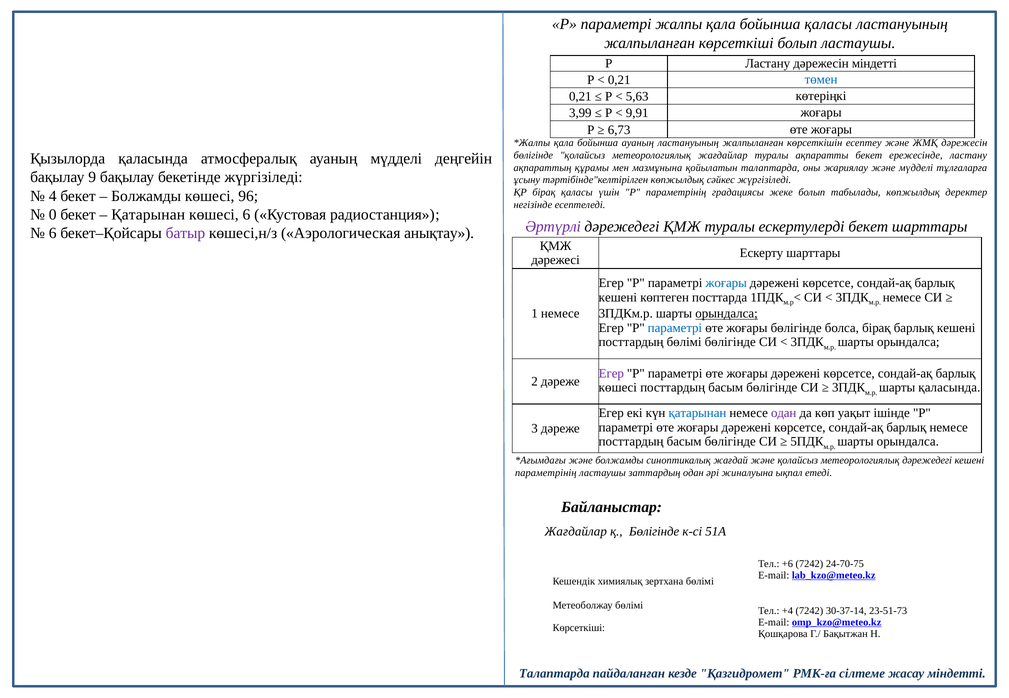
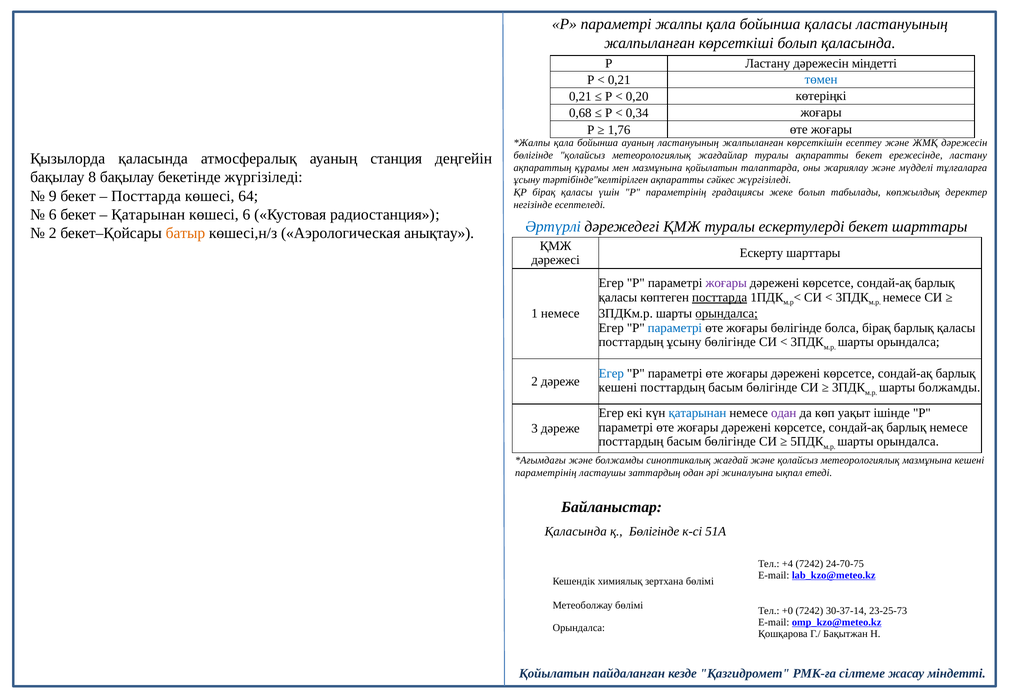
болып ластаушы: ластаушы -> қаласында
5,63: 5,63 -> 0,20
3,99: 3,99 -> 0,68
9,91: 9,91 -> 0,34
6,73: 6,73 -> 1,76
ауаның мүдделі: мүдделі -> станция
9: 9 -> 8
тәртібінде"келтірілген көпжылдық: көпжылдық -> ақпаратты
4: 4 -> 9
Болжамды at (146, 196): Болжамды -> Посттарда
96: 96 -> 64
0 at (53, 215): 0 -> 6
Әртүрлі colour: purple -> blue
6 at (53, 233): 6 -> 2
батыр colour: purple -> orange
жоғары at (726, 283) colour: blue -> purple
кешені at (618, 298): кешені -> қаласы
посттарда at (720, 298) underline: none -> present
бірақ барлық кешені: кешені -> қаласы
посттардың бөлімі: бөлімі -> ұсыну
Егер at (611, 374) colour: purple -> blue
көшесі at (618, 388): көшесі -> кешені
шарты қаласында: қаласында -> болжамды
метеорологиялық дәрежедегі: дәрежедегі -> мазмұнына
Жағдайлар at (576, 532): Жағдайлар -> Қаласында
+6: +6 -> +4
+4: +4 -> +0
23-51-73: 23-51-73 -> 23-25-73
Көрсеткіші at (579, 629): Көрсеткіші -> Орындалса
Талаптарда at (554, 674): Талаптарда -> Қойылатын
